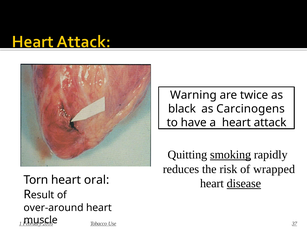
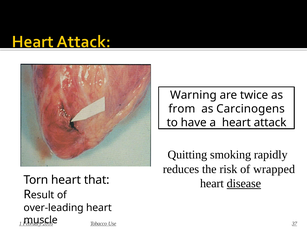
black: black -> from
smoking underline: present -> none
oral: oral -> that
over-around: over-around -> over-leading
